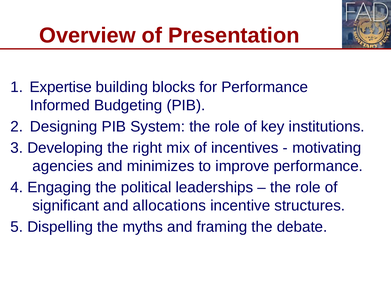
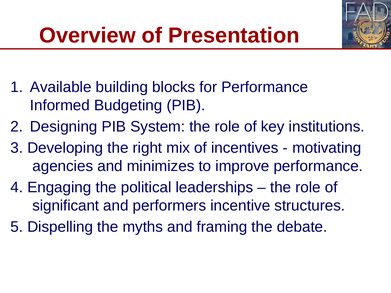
Expertise: Expertise -> Available
allocations: allocations -> performers
